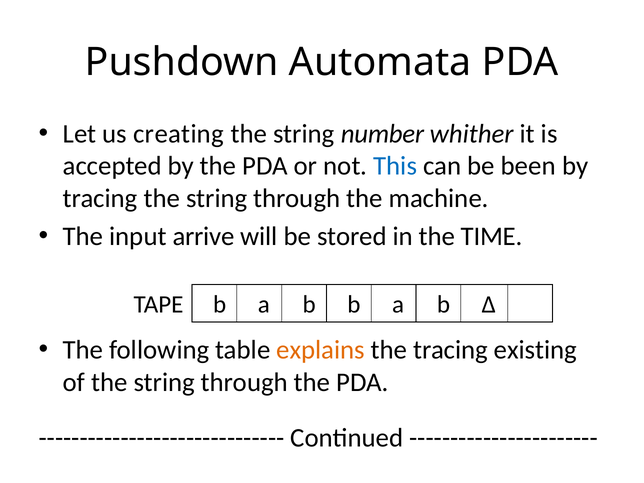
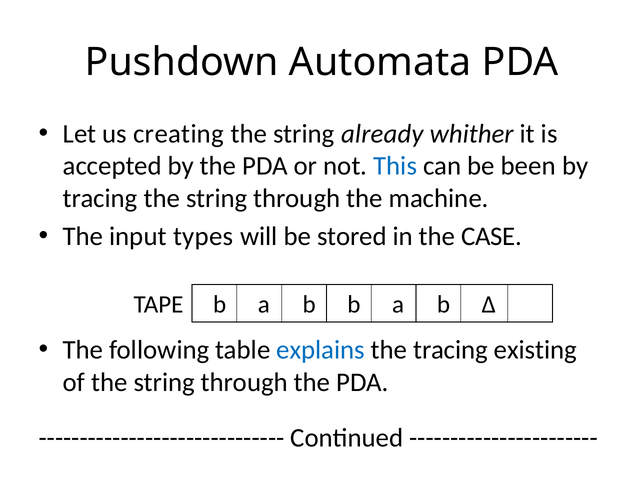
number: number -> already
arrive: arrive -> types
TIME: TIME -> CASE
explains colour: orange -> blue
